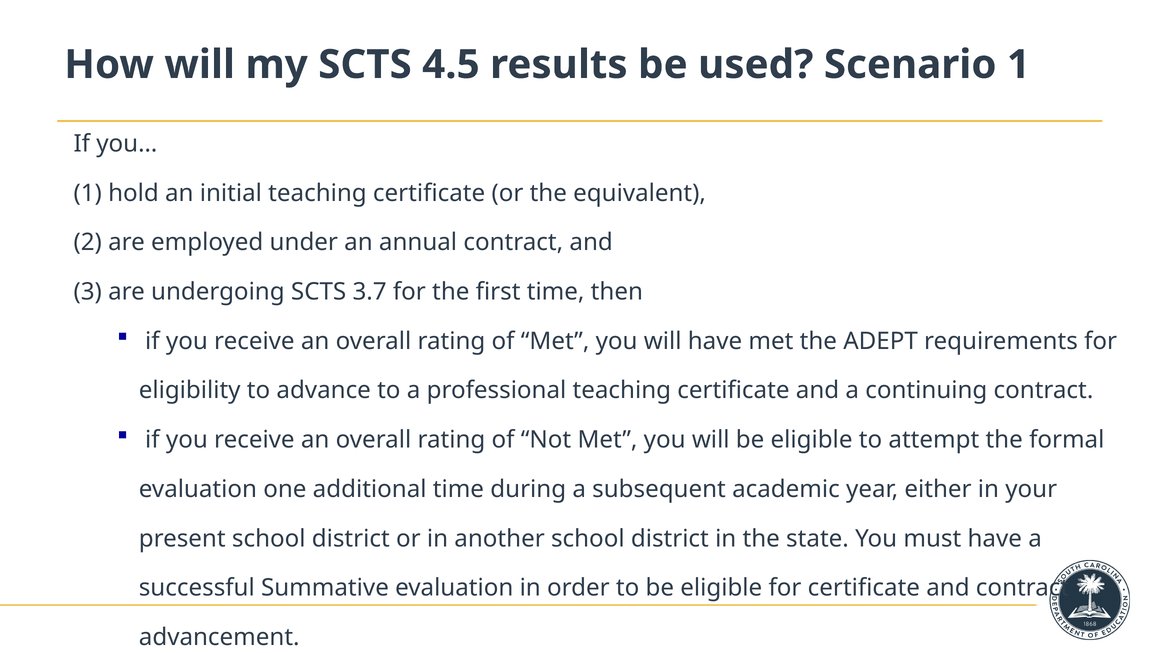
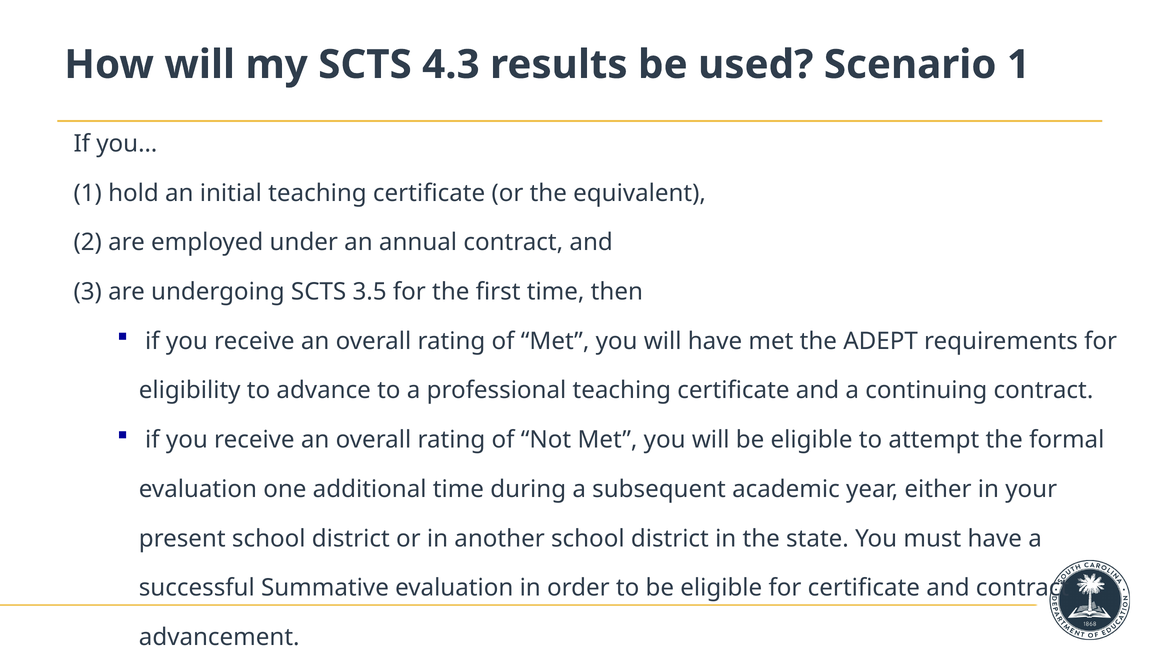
4.5: 4.5 -> 4.3
3.7: 3.7 -> 3.5
